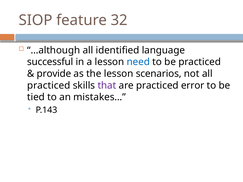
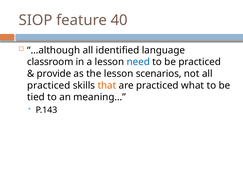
32: 32 -> 40
successful: successful -> classroom
that colour: purple -> orange
error: error -> what
mistakes…: mistakes… -> meaning…
